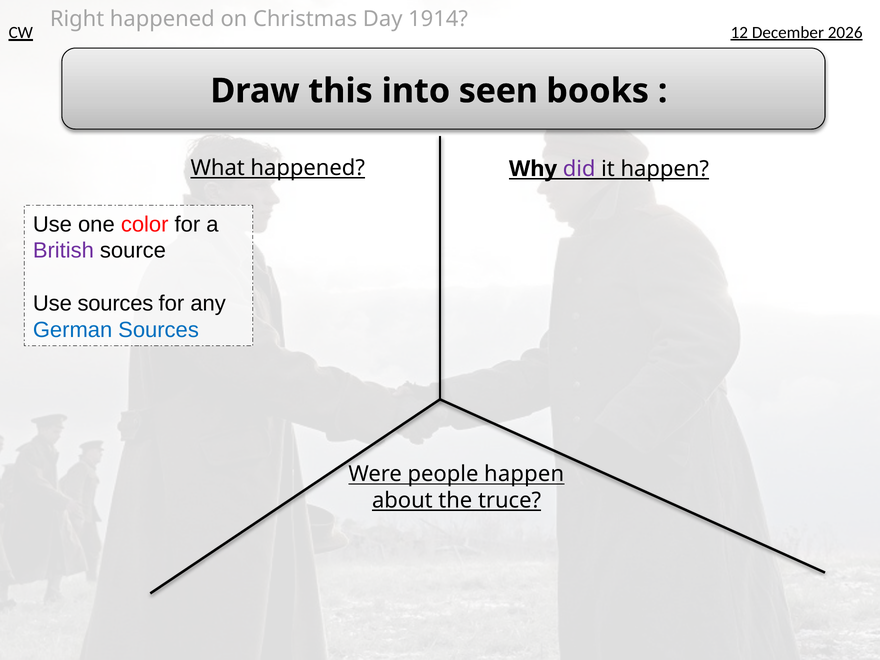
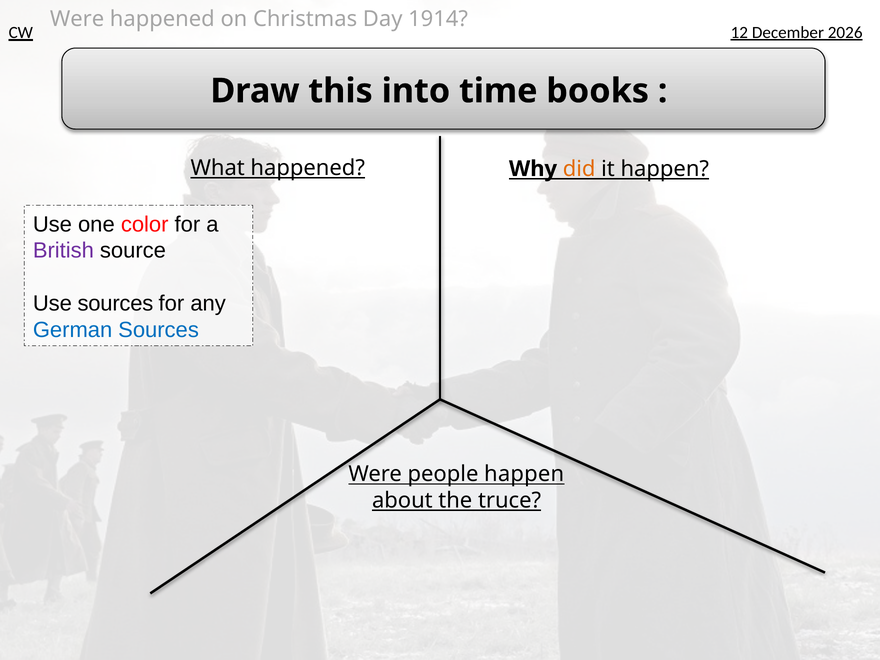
CW Right: Right -> Were
seen: seen -> time
did colour: purple -> orange
